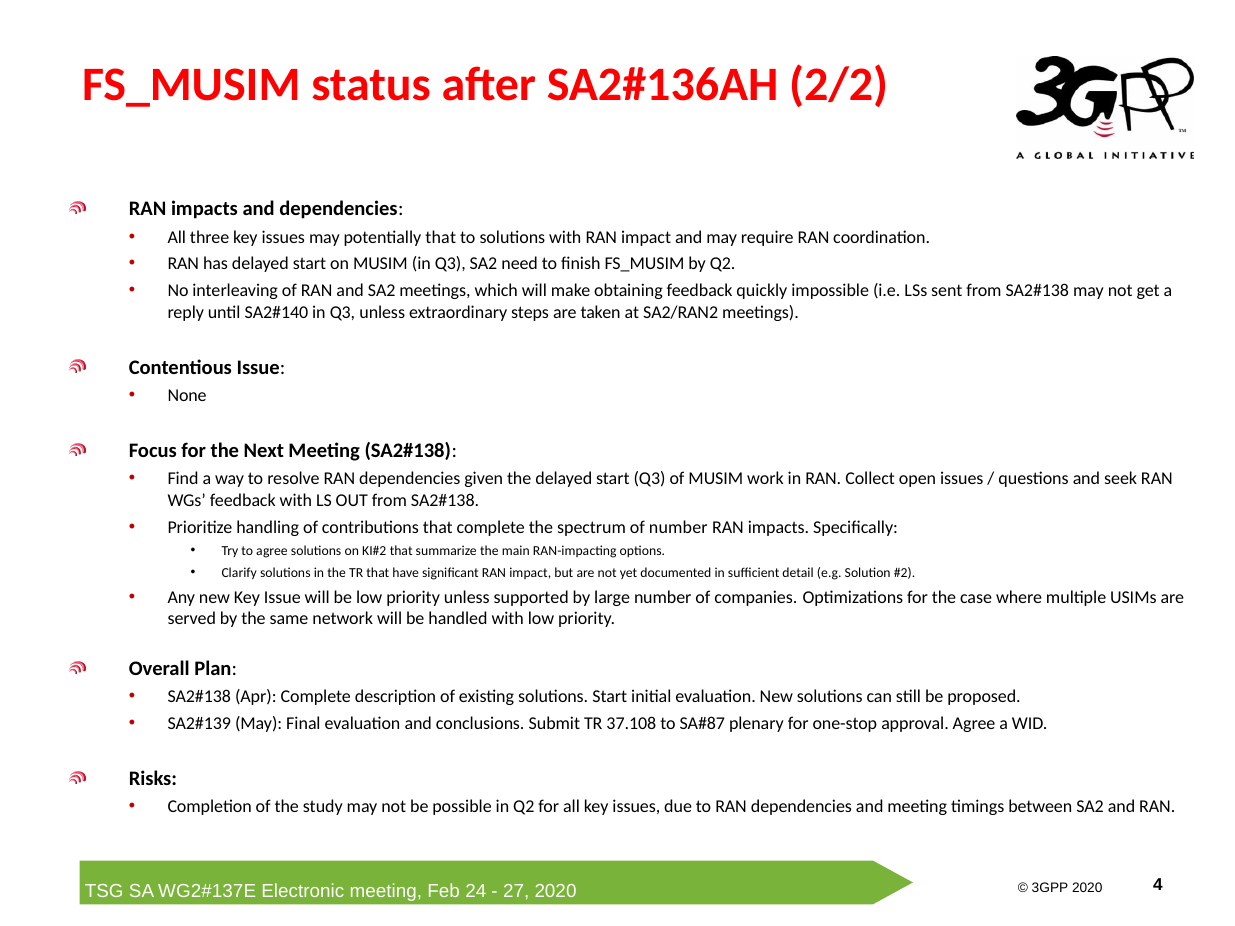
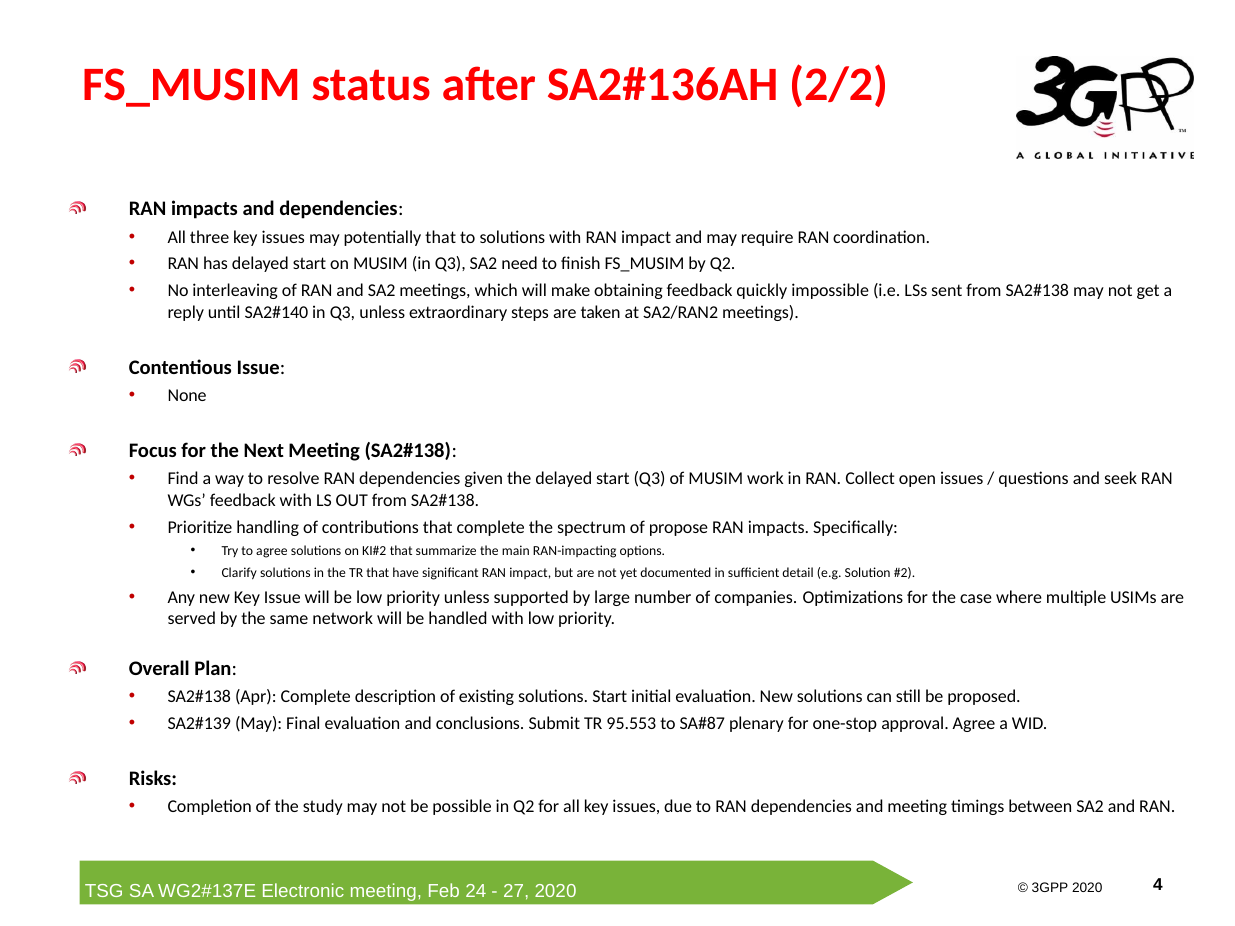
of number: number -> propose
37.108: 37.108 -> 95.553
